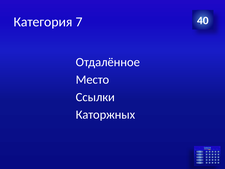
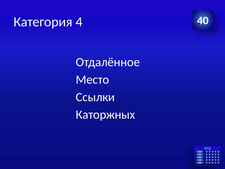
7: 7 -> 4
